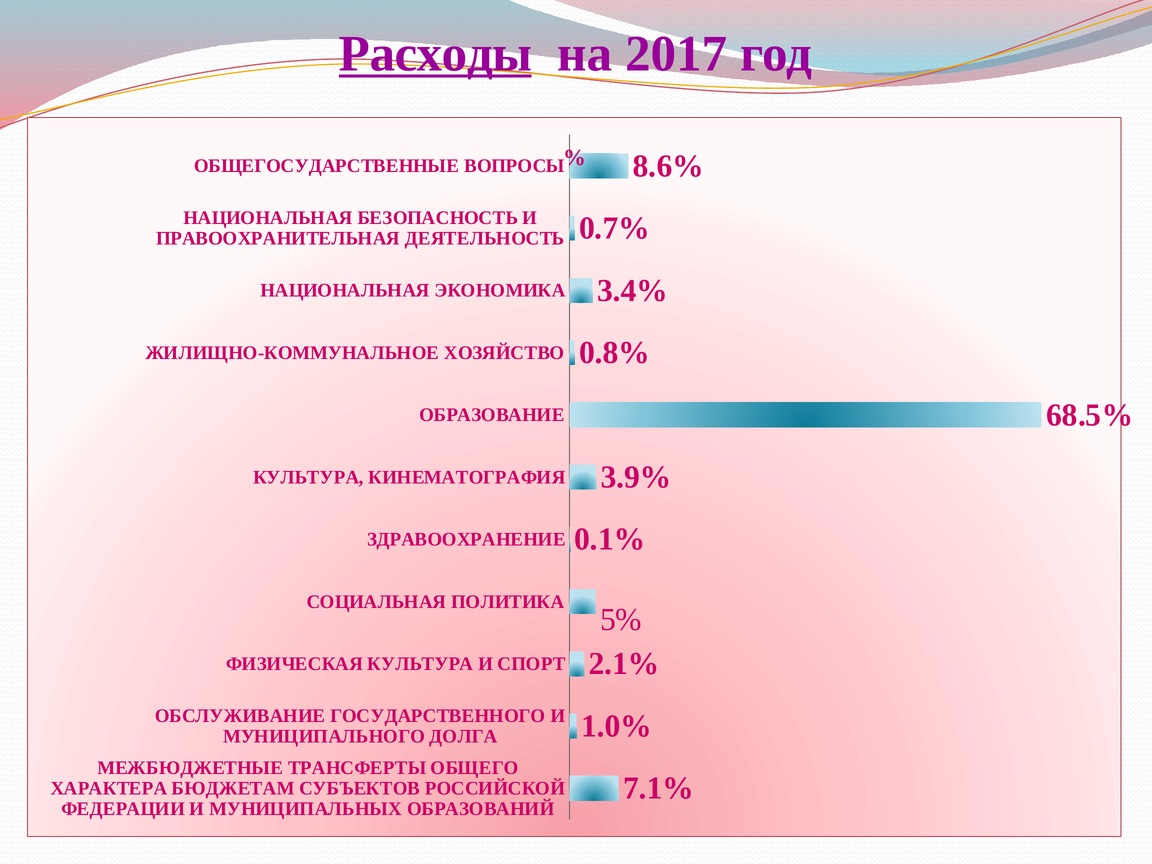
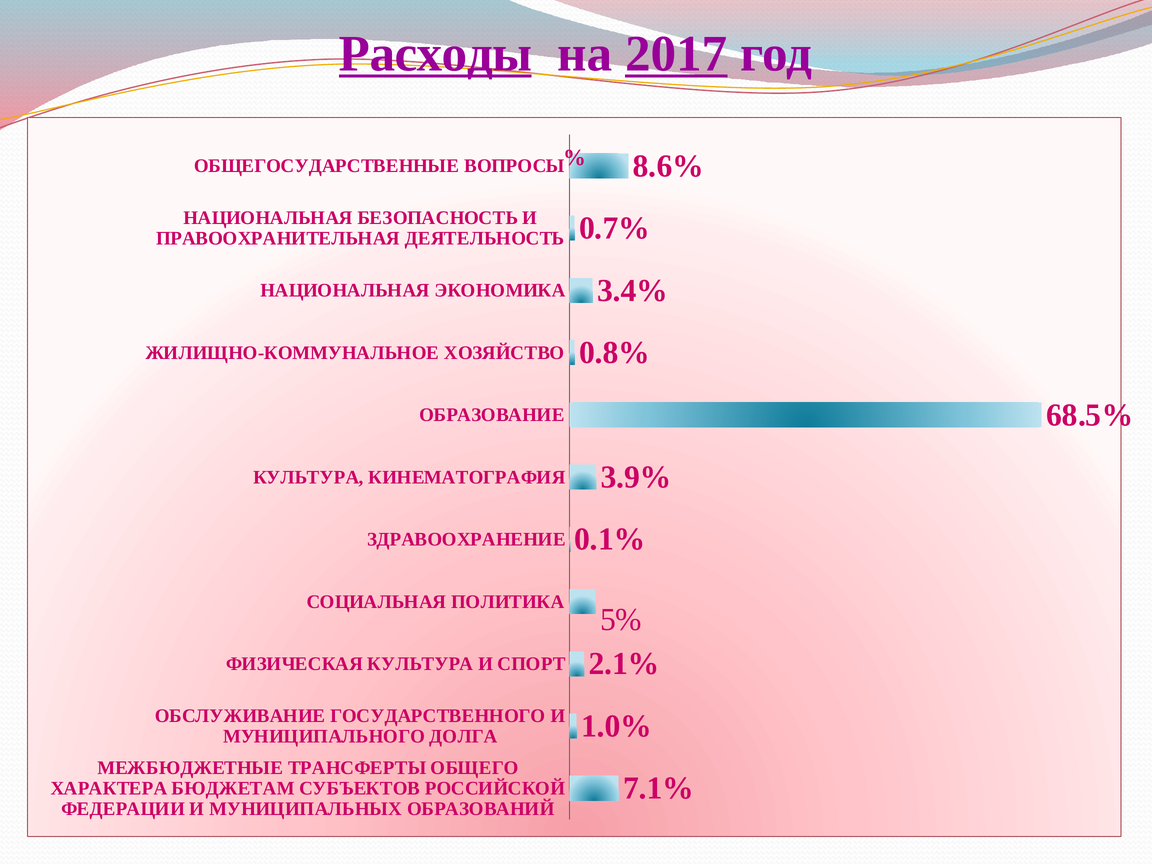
2017 underline: none -> present
